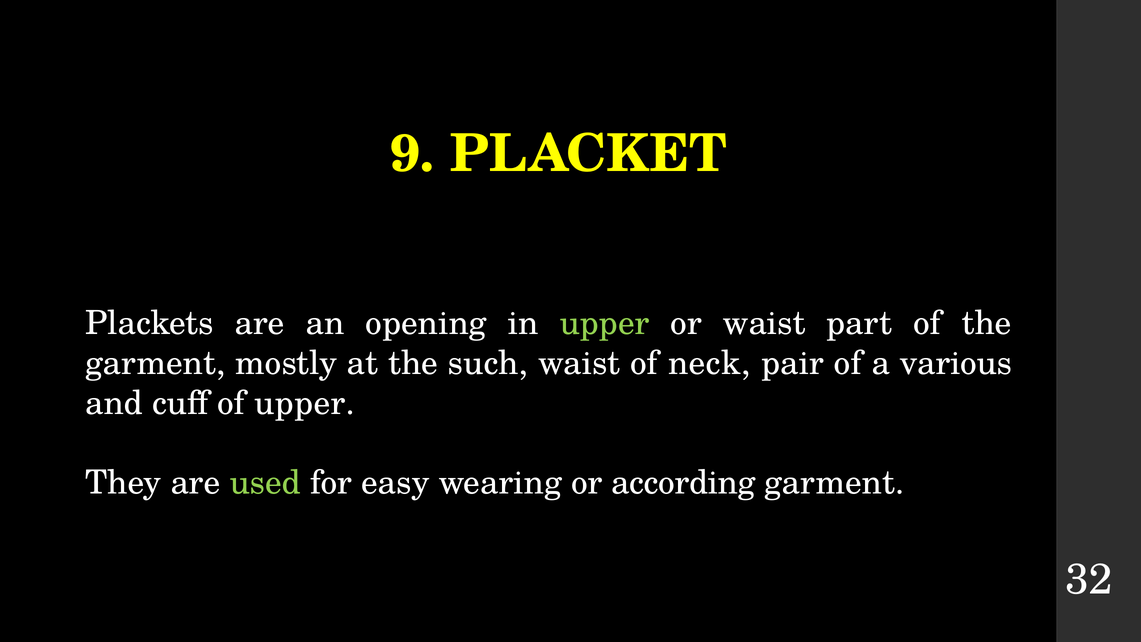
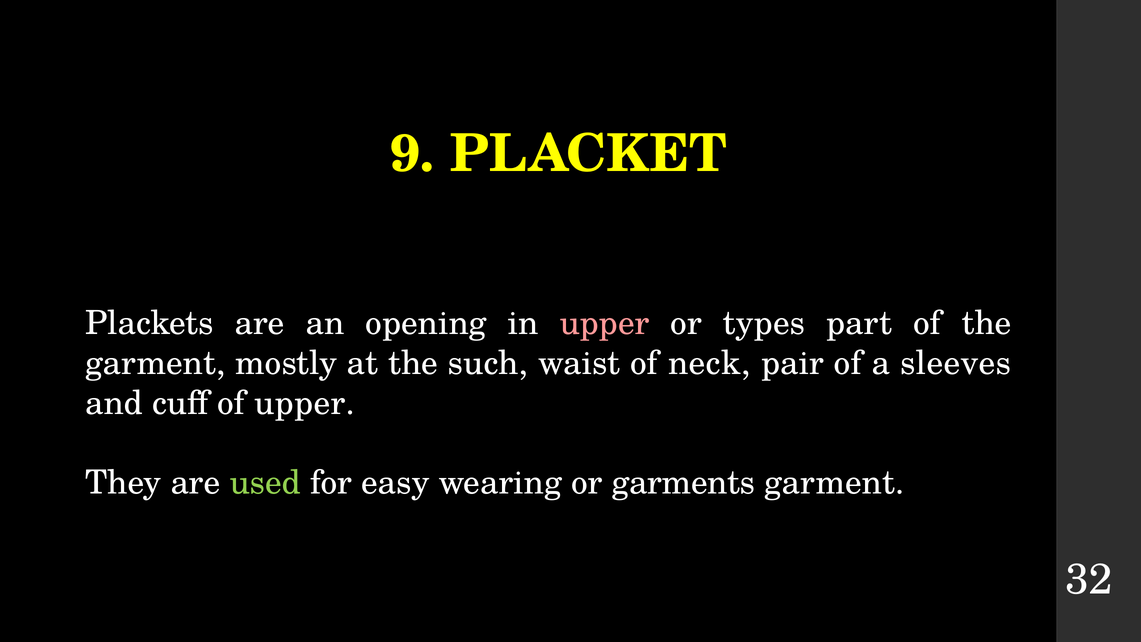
upper at (605, 323) colour: light green -> pink
or waist: waist -> types
various: various -> sleeves
according: according -> garments
